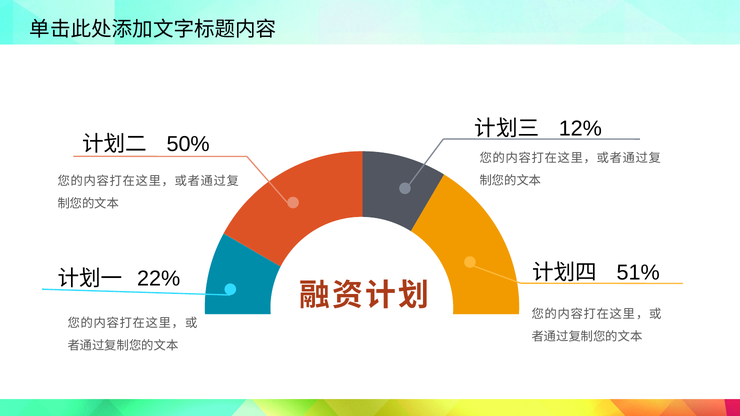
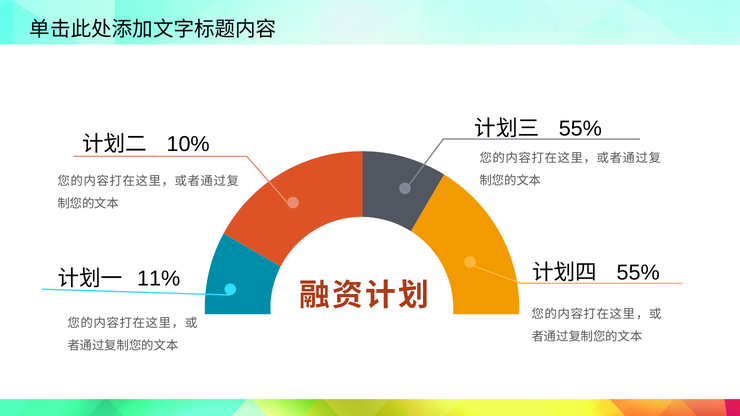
12% at (580, 129): 12% -> 55%
50%: 50% -> 10%
51% at (638, 273): 51% -> 55%
22%: 22% -> 11%
